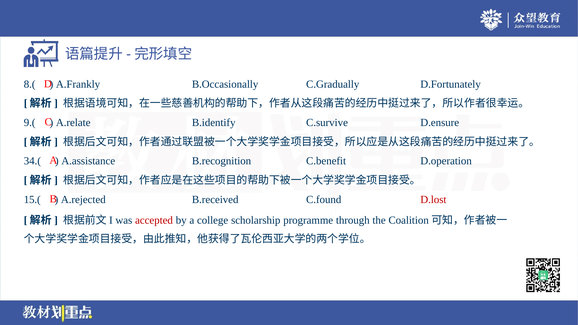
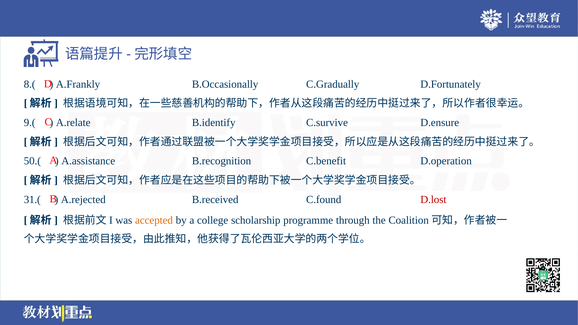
34.(: 34.( -> 50.(
15.(: 15.( -> 31.(
accepted colour: red -> orange
